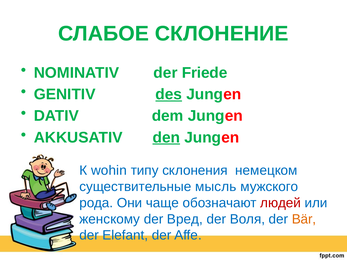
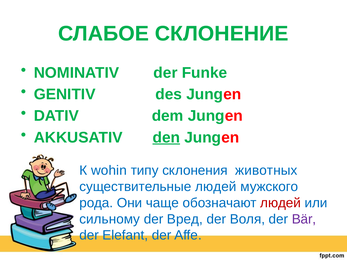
Friede: Friede -> Funke
des underline: present -> none
немецком: немецком -> животных
существительные мысль: мысль -> людей
женскому: женскому -> сильному
Bär colour: orange -> purple
